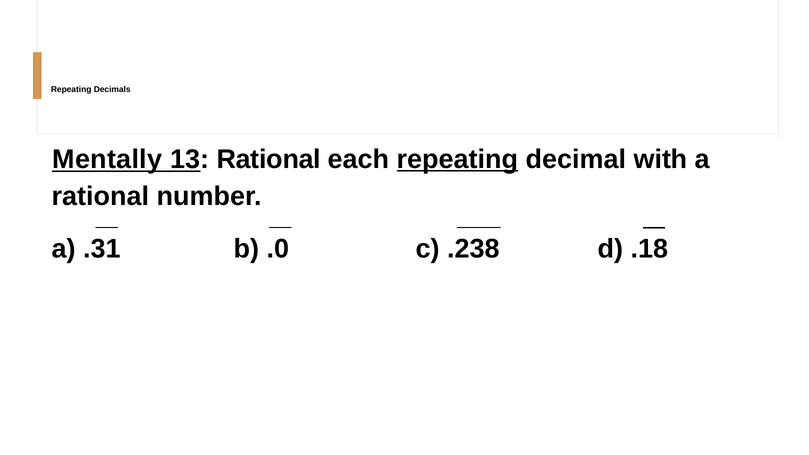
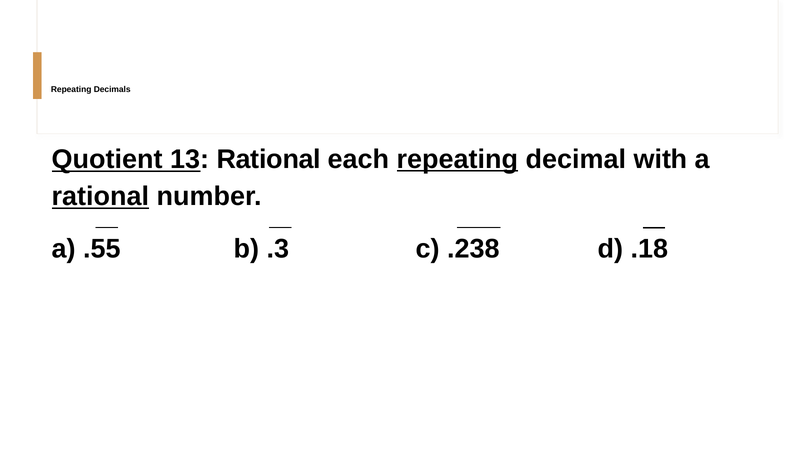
Mentally: Mentally -> Quotient
rational at (101, 197) underline: none -> present
.31: .31 -> .55
.0: .0 -> .3
